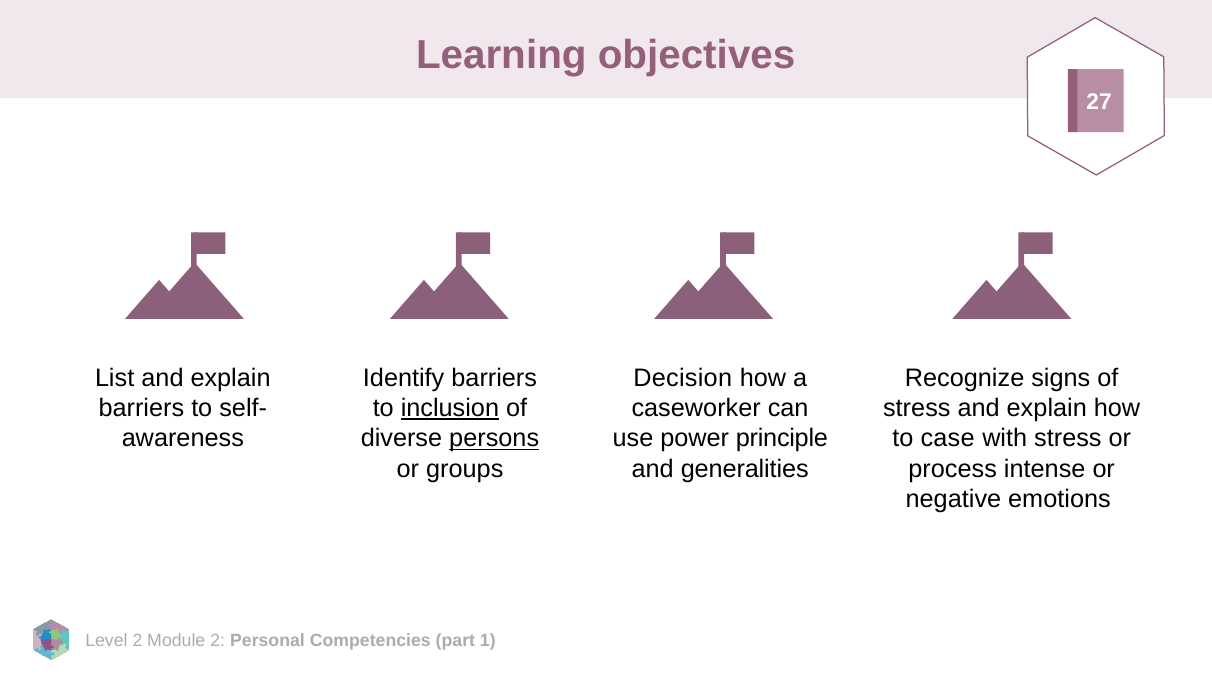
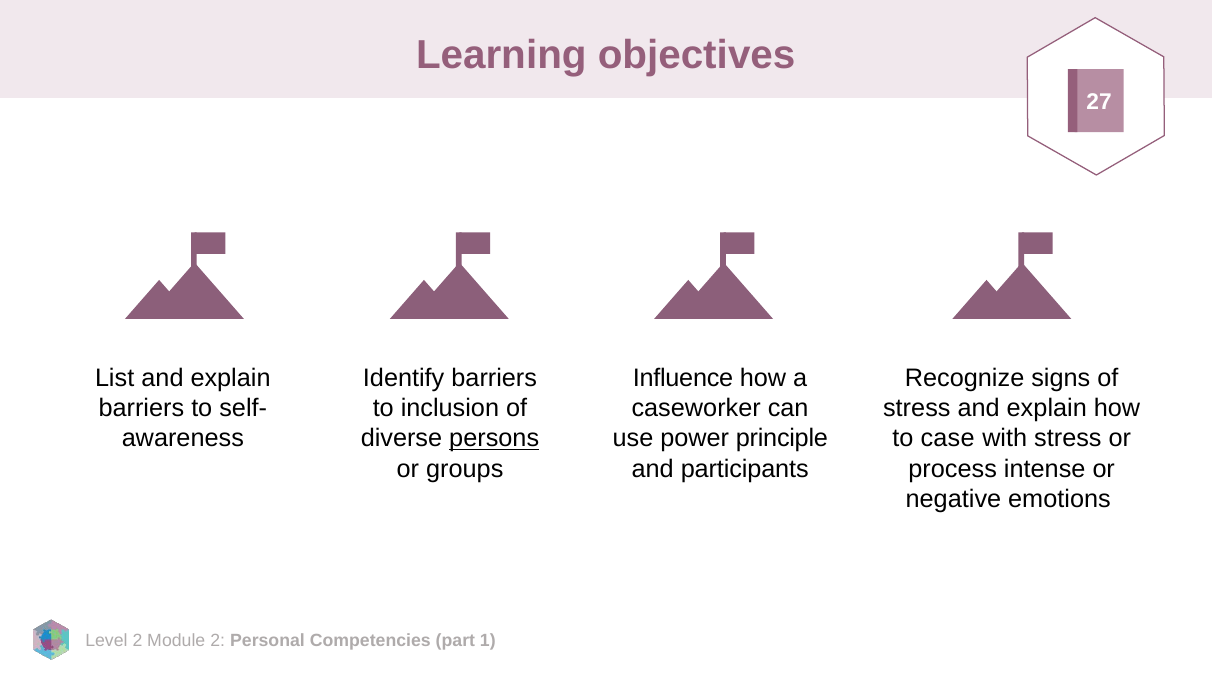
Decision: Decision -> Influence
inclusion underline: present -> none
generalities: generalities -> participants
